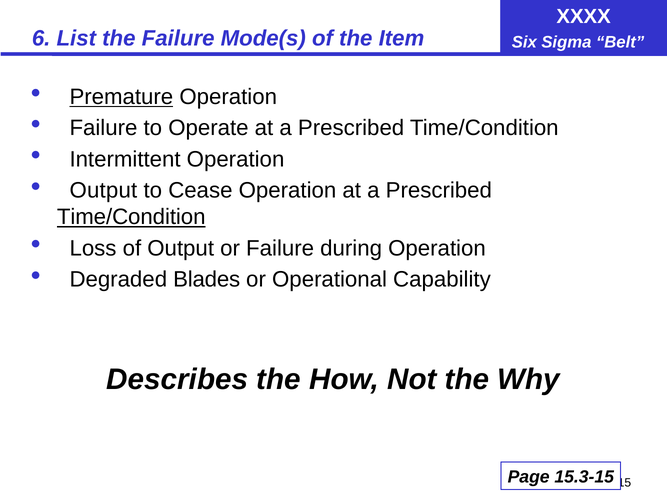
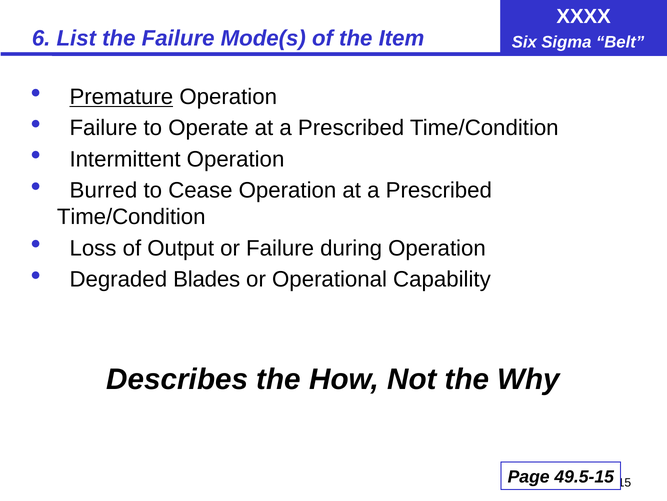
Output at (103, 190): Output -> Burred
Time/Condition at (131, 217) underline: present -> none
15.3-15: 15.3-15 -> 49.5-15
